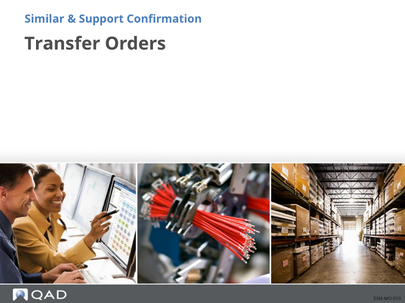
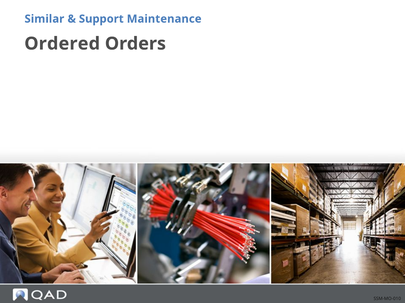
Confirmation: Confirmation -> Maintenance
Transfer: Transfer -> Ordered
